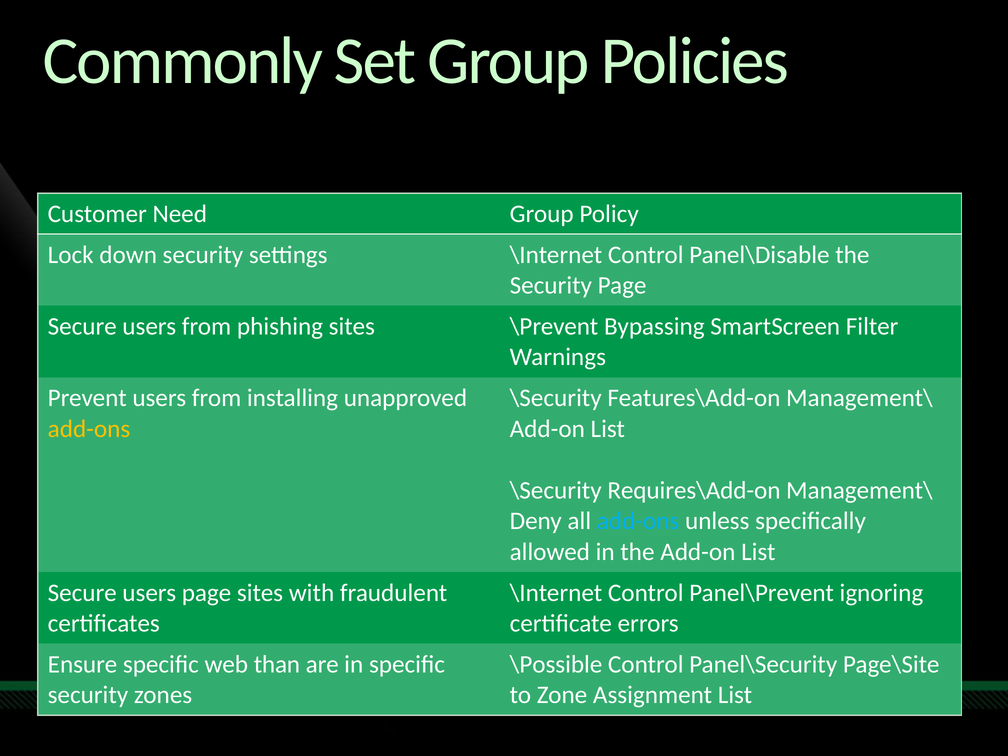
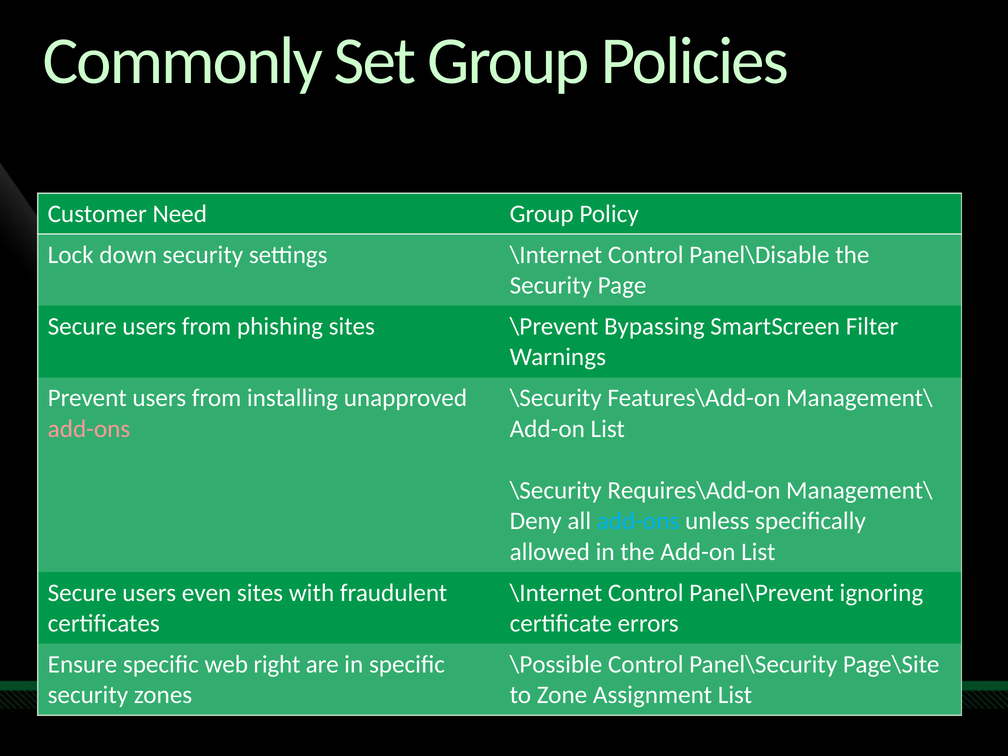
add-ons at (89, 429) colour: yellow -> pink
users page: page -> even
than: than -> right
